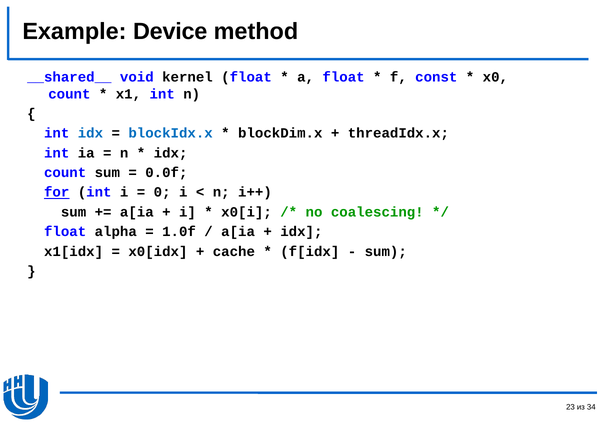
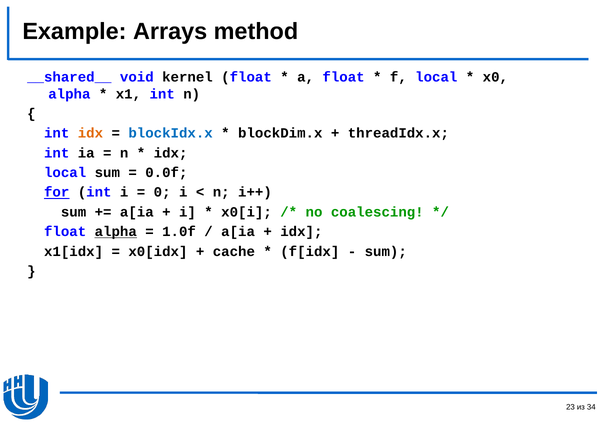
Device: Device -> Arrays
f const: const -> local
count at (69, 94): count -> alpha
idx at (90, 133) colour: blue -> orange
count at (65, 173): count -> local
alpha at (116, 232) underline: none -> present
